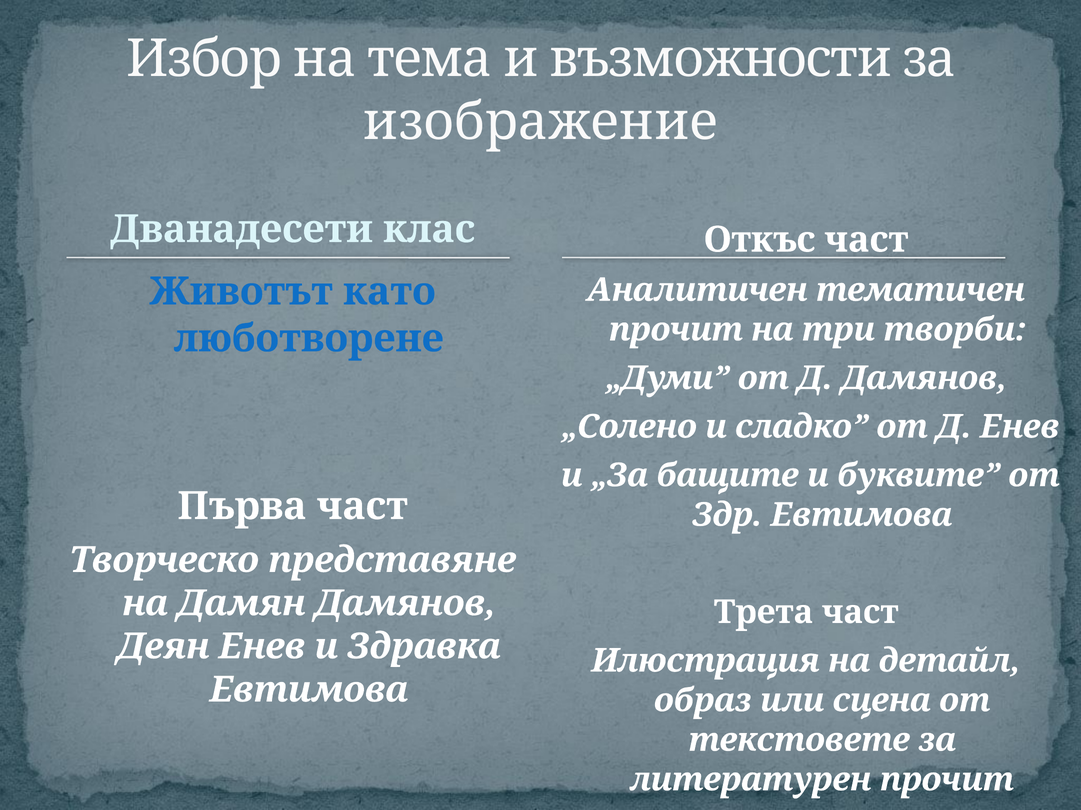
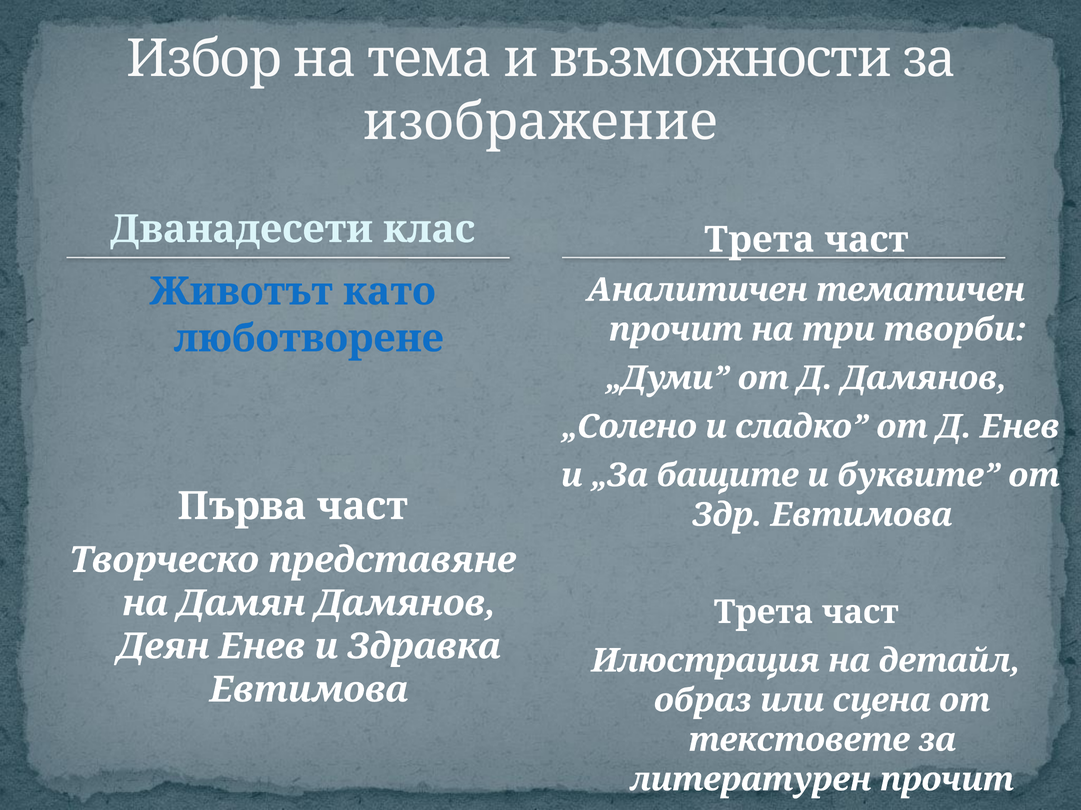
Откъс at (760, 240): Откъс -> Трета
